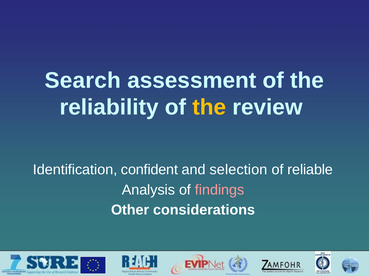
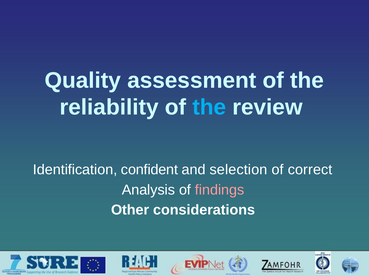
Search: Search -> Quality
the at (209, 108) colour: yellow -> light blue
reliable: reliable -> correct
